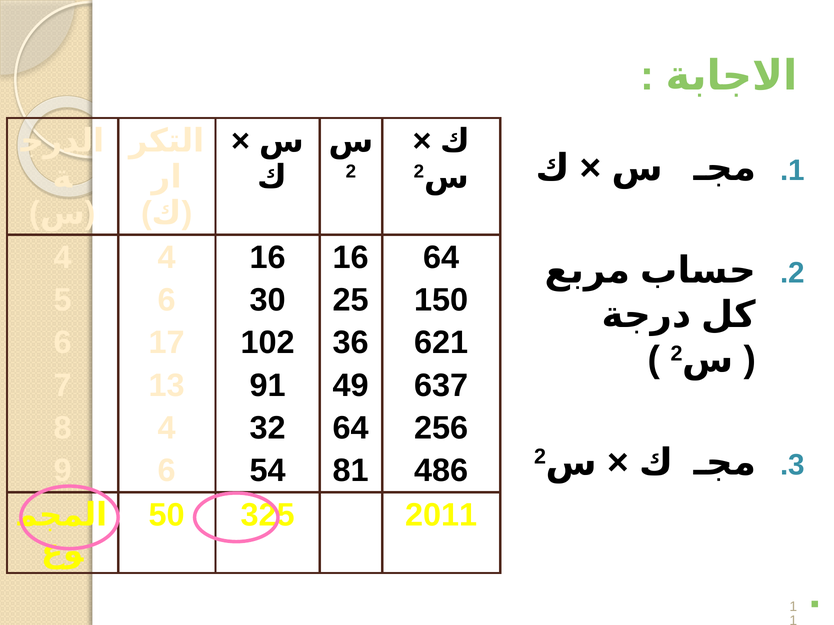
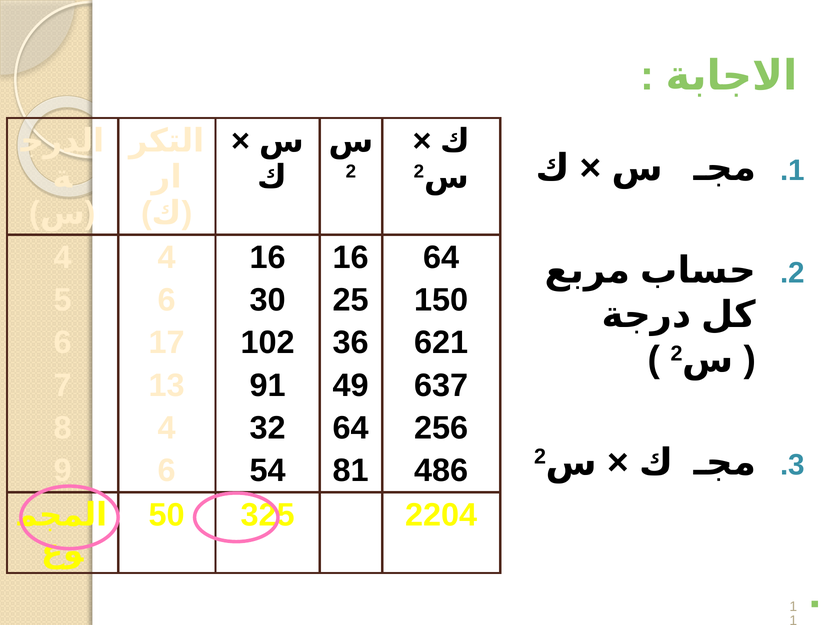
2011: 2011 -> 2204
